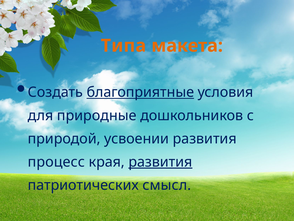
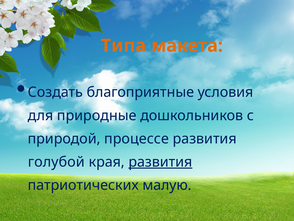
благоприятные underline: present -> none
усвоении: усвоении -> процессе
процесс: процесс -> голубой
смысл: смысл -> малую
